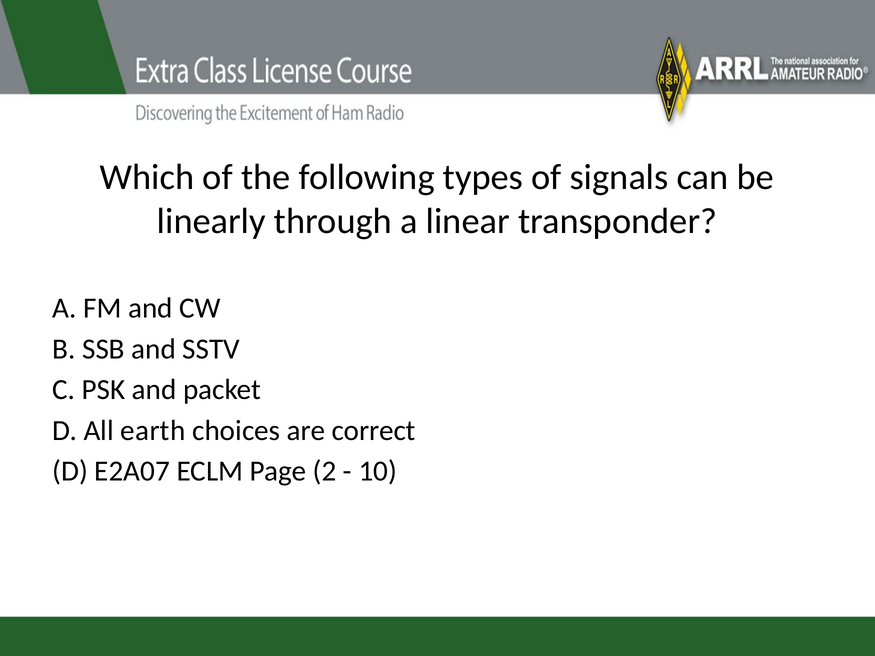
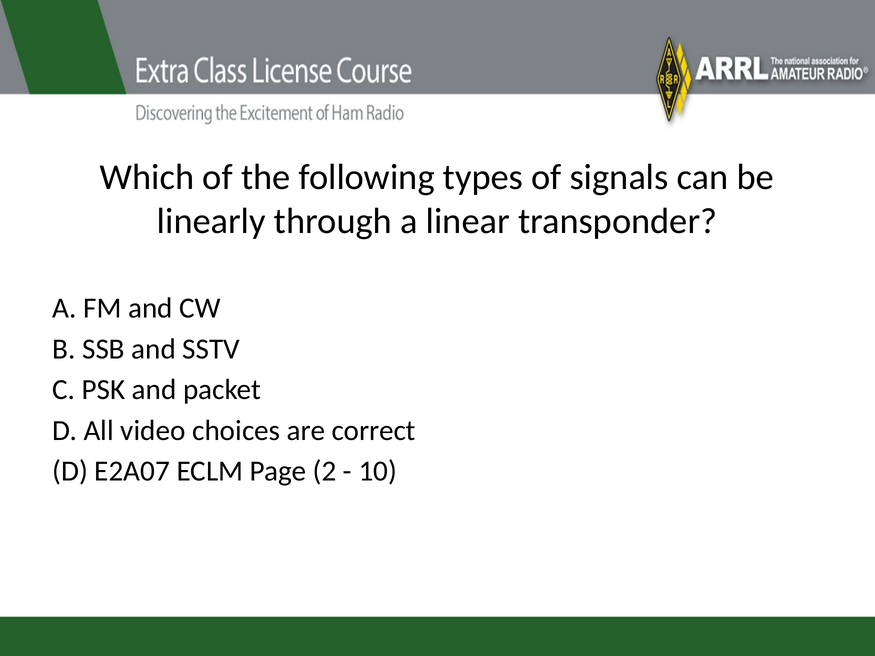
earth: earth -> video
